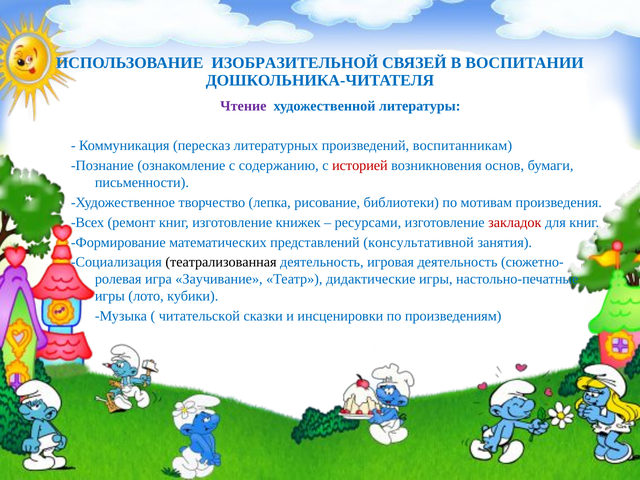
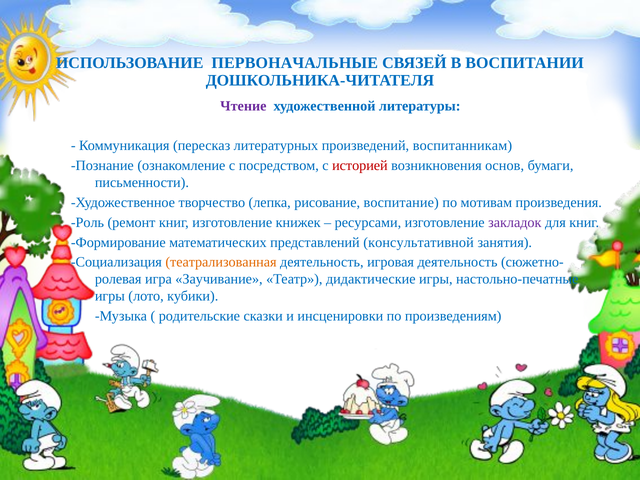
ИЗОБРАЗИТЕЛЬНОЙ: ИЗОБРАЗИТЕЛЬНОЙ -> ПЕРВОНАЧАЛЬНЫЕ
содержанию: содержанию -> посредством
библиотеки: библиотеки -> воспитание
Всех: Всех -> Роль
закладок colour: red -> purple
театрализованная colour: black -> orange
читательской: читательской -> родительские
